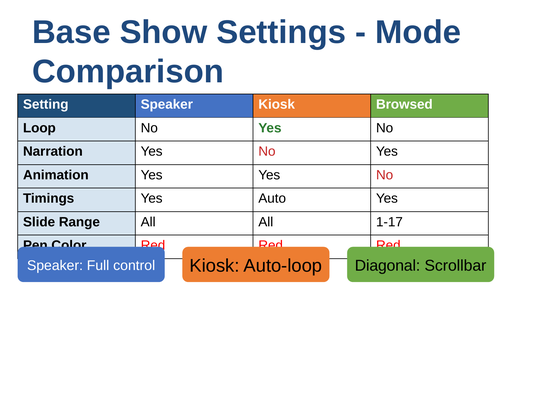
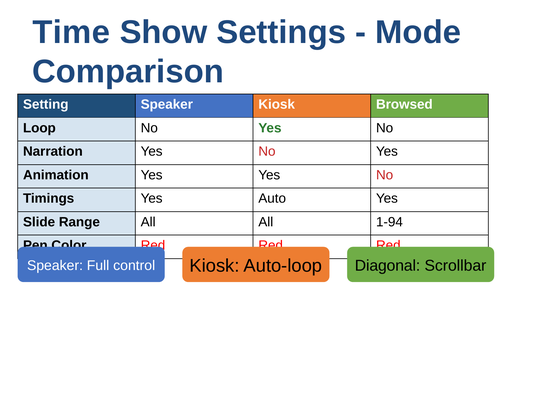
Base: Base -> Time
1-17: 1-17 -> 1-94
